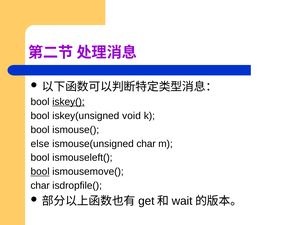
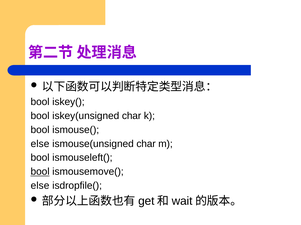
iskey( underline: present -> none
iskey(unsigned void: void -> char
char at (40, 186): char -> else
